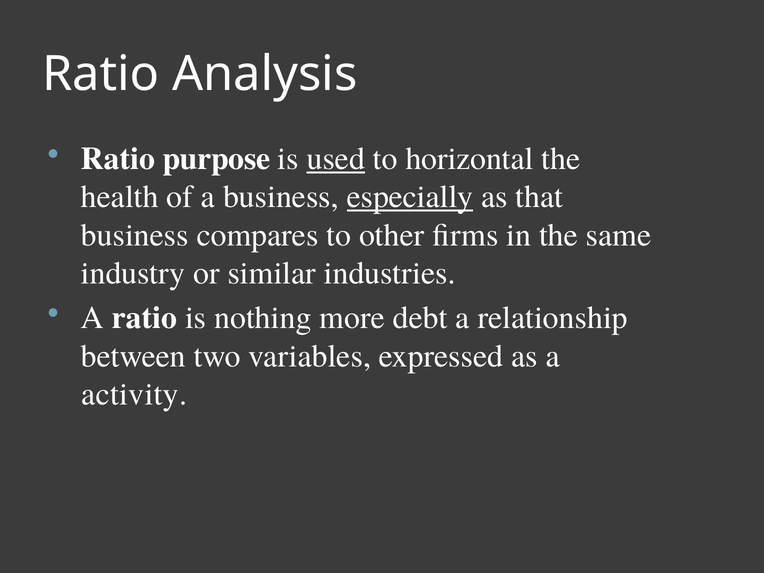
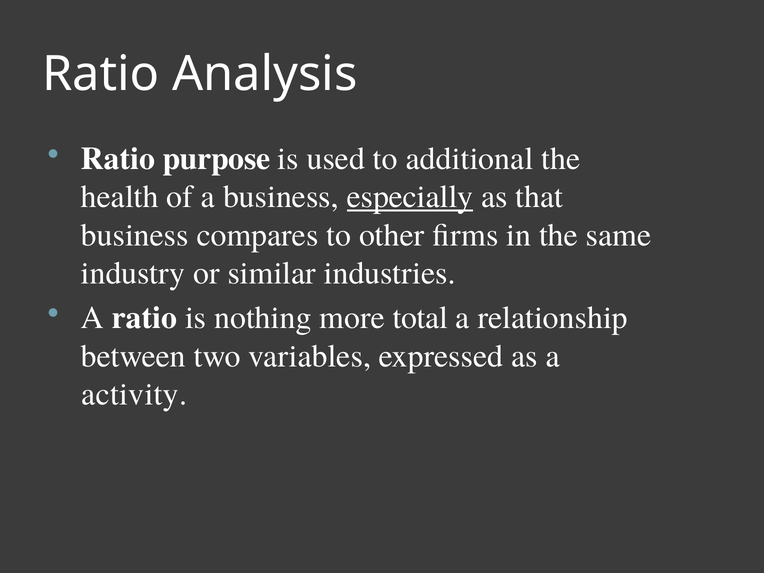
used underline: present -> none
horizontal: horizontal -> additional
debt: debt -> total
